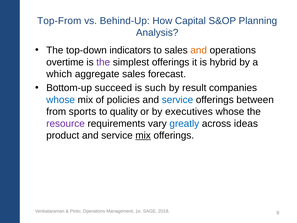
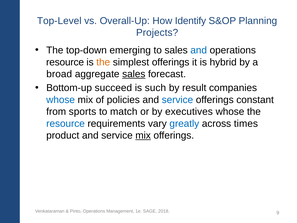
Top-From: Top-From -> Top-Level
Behind-Up: Behind-Up -> Overall-Up
Capital: Capital -> Identify
Analysis: Analysis -> Projects
indicators: indicators -> emerging
and at (199, 50) colour: orange -> blue
overtime at (65, 62): overtime -> resource
the at (103, 62) colour: purple -> orange
which: which -> broad
sales at (134, 74) underline: none -> present
between: between -> constant
quality: quality -> match
resource at (66, 123) colour: purple -> blue
ideas: ideas -> times
